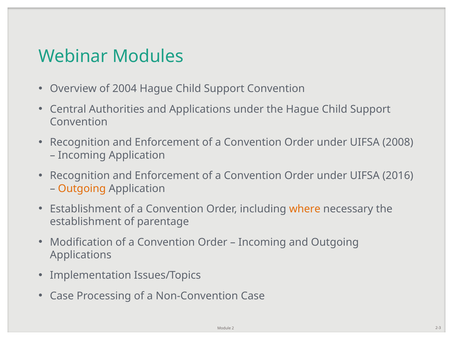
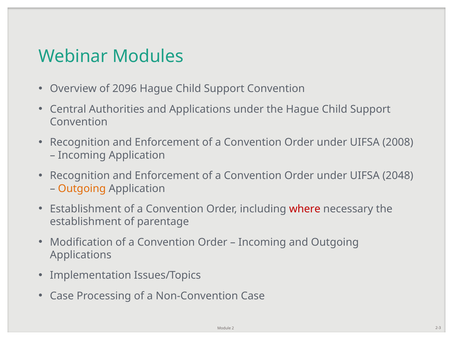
2004: 2004 -> 2096
2016: 2016 -> 2048
where colour: orange -> red
